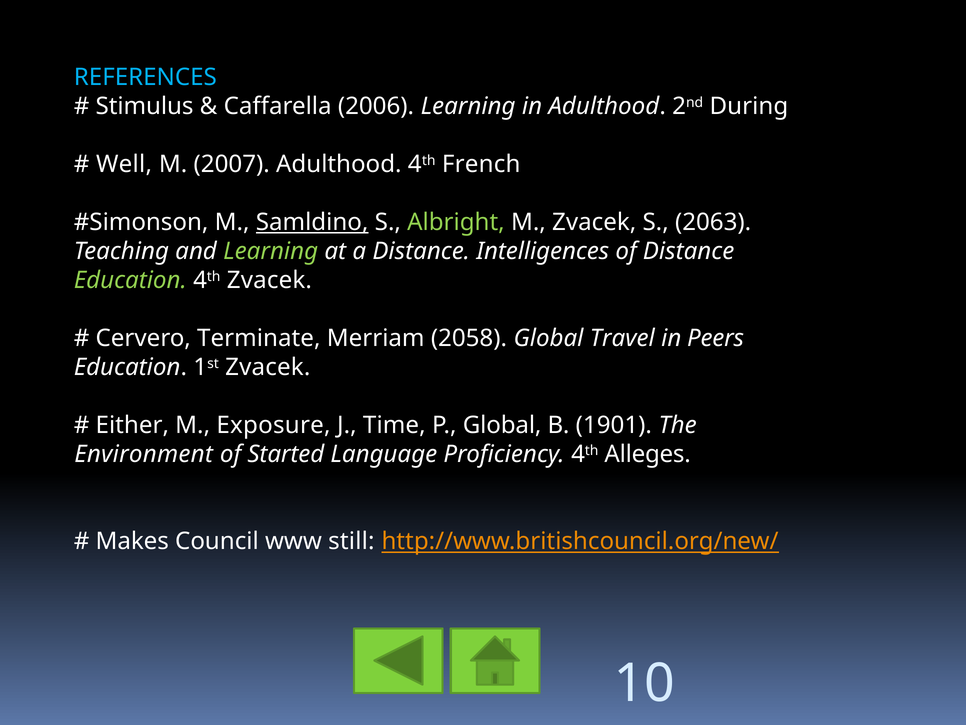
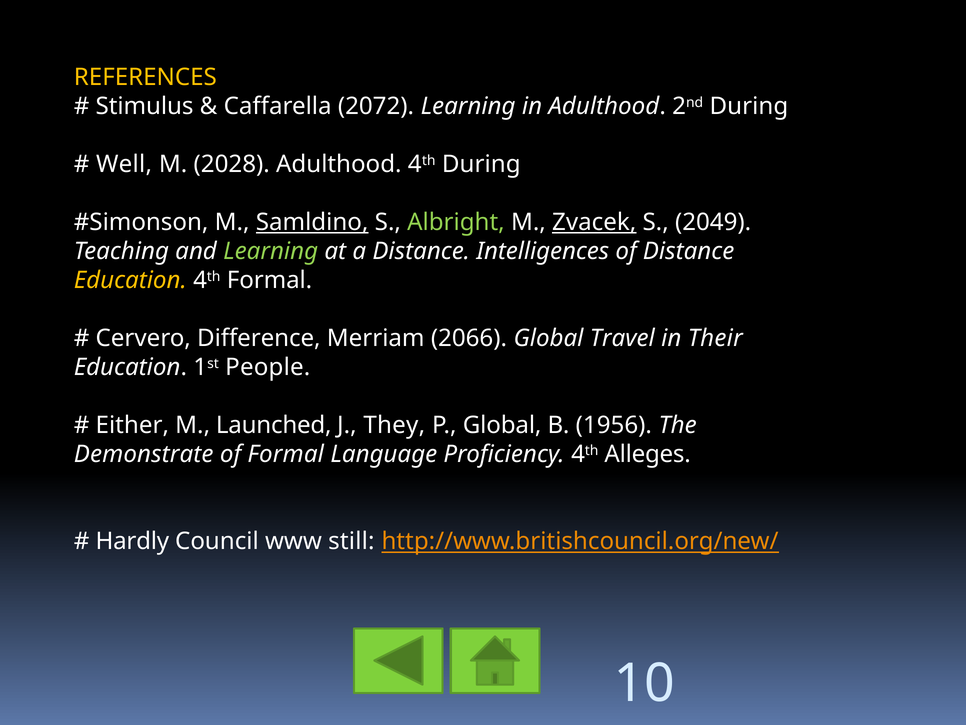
REFERENCES colour: light blue -> yellow
2006: 2006 -> 2072
2007: 2007 -> 2028
4th French: French -> During
Zvacek at (594, 222) underline: none -> present
2063: 2063 -> 2049
Education at (130, 280) colour: light green -> yellow
4th Zvacek: Zvacek -> Formal
Terminate: Terminate -> Difference
2058: 2058 -> 2066
Peers: Peers -> Their
1st Zvacek: Zvacek -> People
Exposure: Exposure -> Launched
Time: Time -> They
1901: 1901 -> 1956
Environment: Environment -> Demonstrate
of Started: Started -> Formal
Makes: Makes -> Hardly
